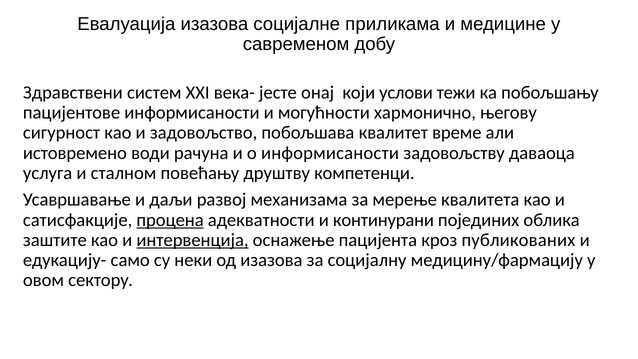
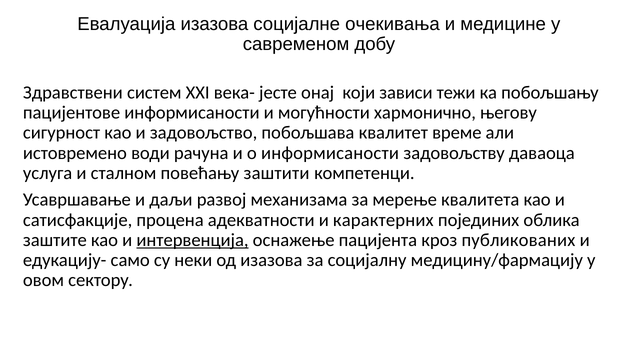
приликама: приликама -> очекивања
услови: услови -> зависи
друштву: друштву -> заштити
процена underline: present -> none
континурани: континурани -> карактерних
